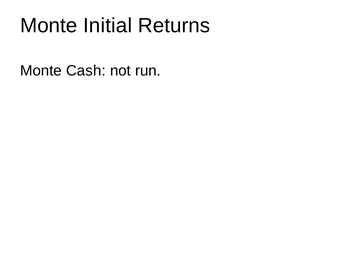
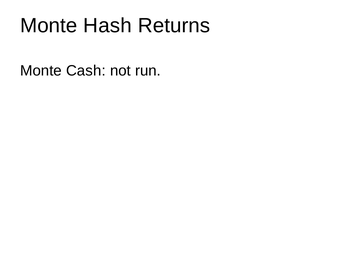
Initial: Initial -> Hash
